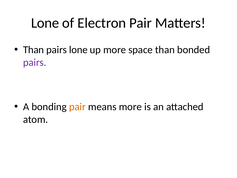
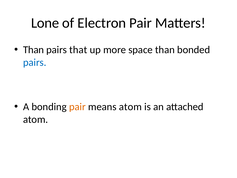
pairs lone: lone -> that
pairs at (35, 62) colour: purple -> blue
means more: more -> atom
